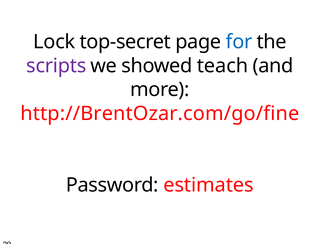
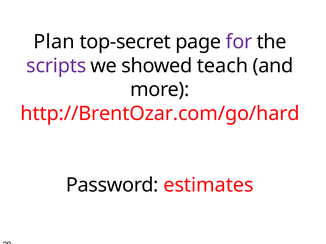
Lock: Lock -> Plan
for colour: blue -> purple
http://BrentOzar.com/go/fine: http://BrentOzar.com/go/fine -> http://BrentOzar.com/go/hard
